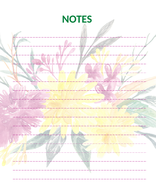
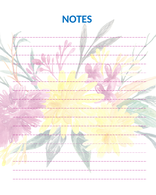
NOTES colour: green -> blue
